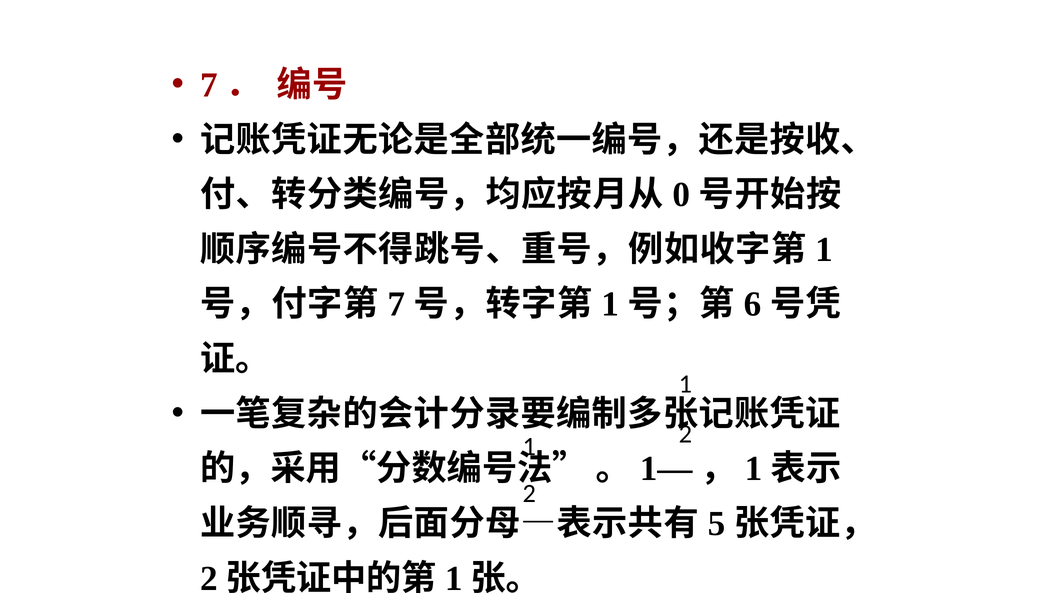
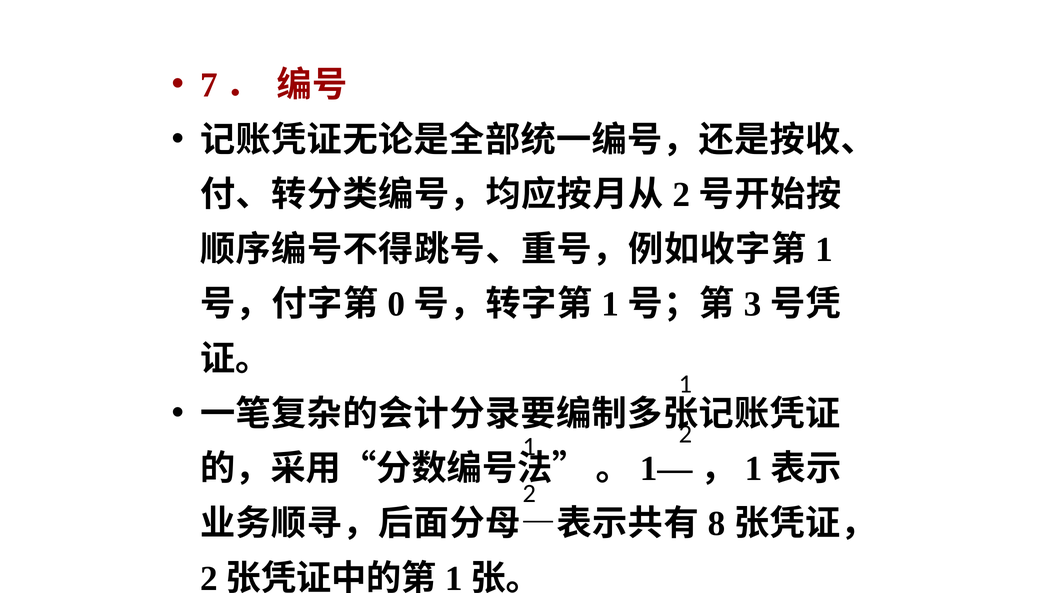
0 at (681, 195): 0 -> 2
7 at (396, 304): 7 -> 0
6: 6 -> 3
5: 5 -> 8
